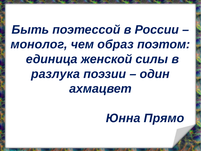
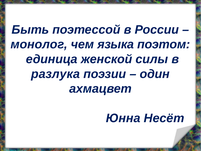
образ: образ -> языка
Прямо: Прямо -> Несёт
